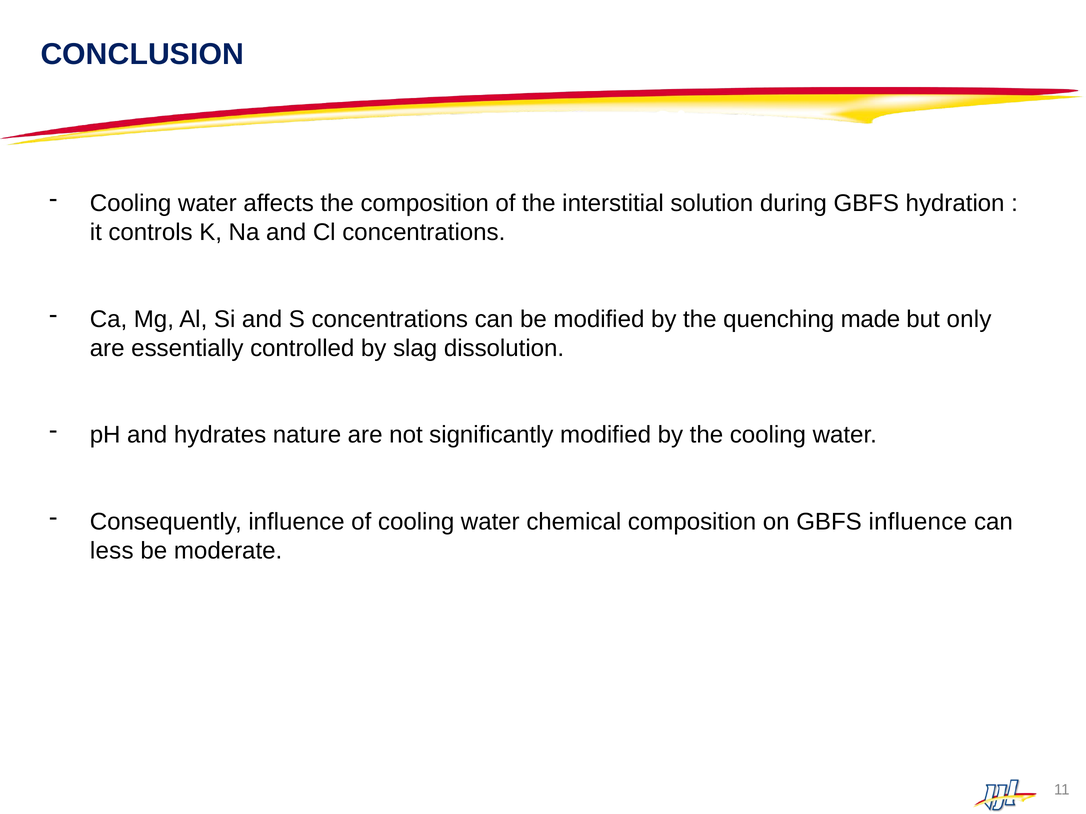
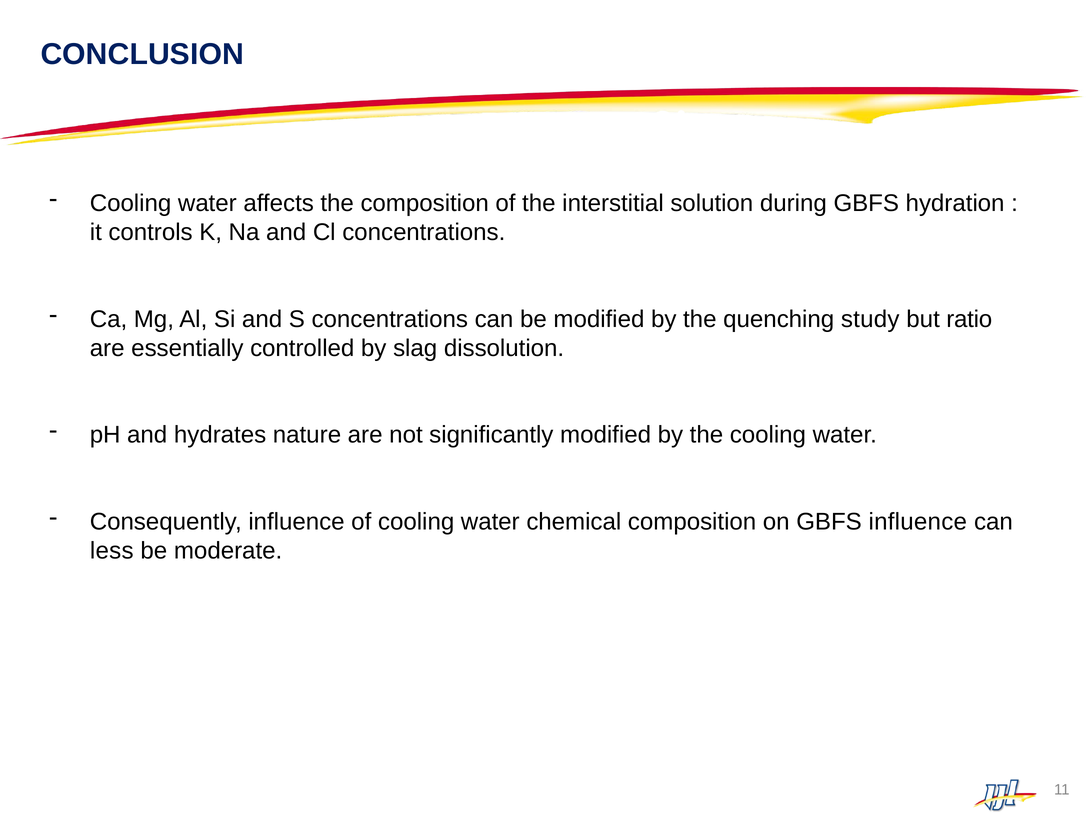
made: made -> study
only: only -> ratio
